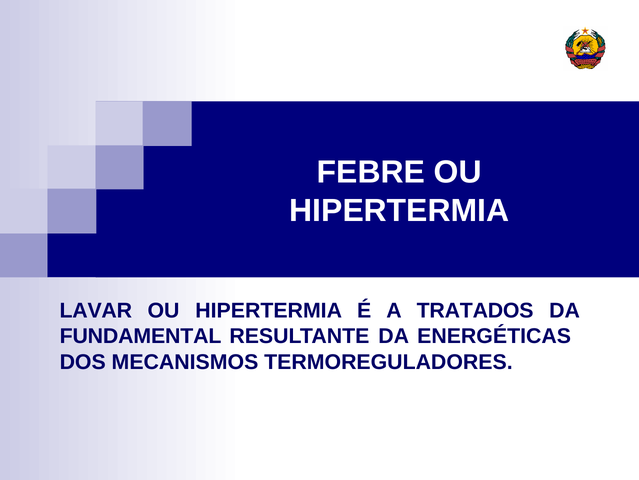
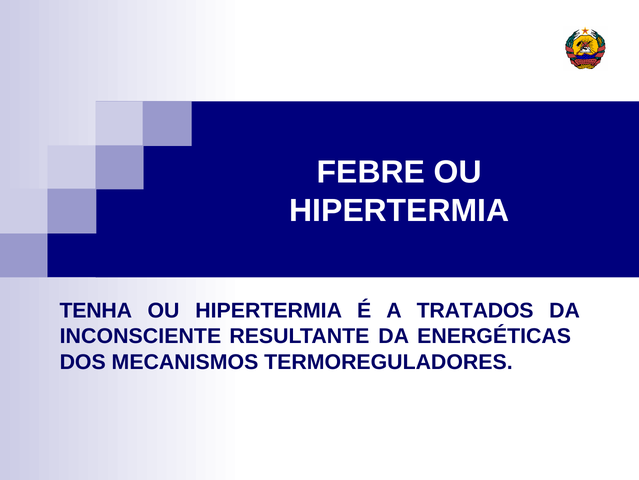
LAVAR: LAVAR -> TENHA
FUNDAMENTAL: FUNDAMENTAL -> INCONSCIENTE
